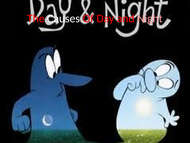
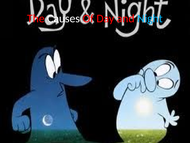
Night colour: pink -> light blue
